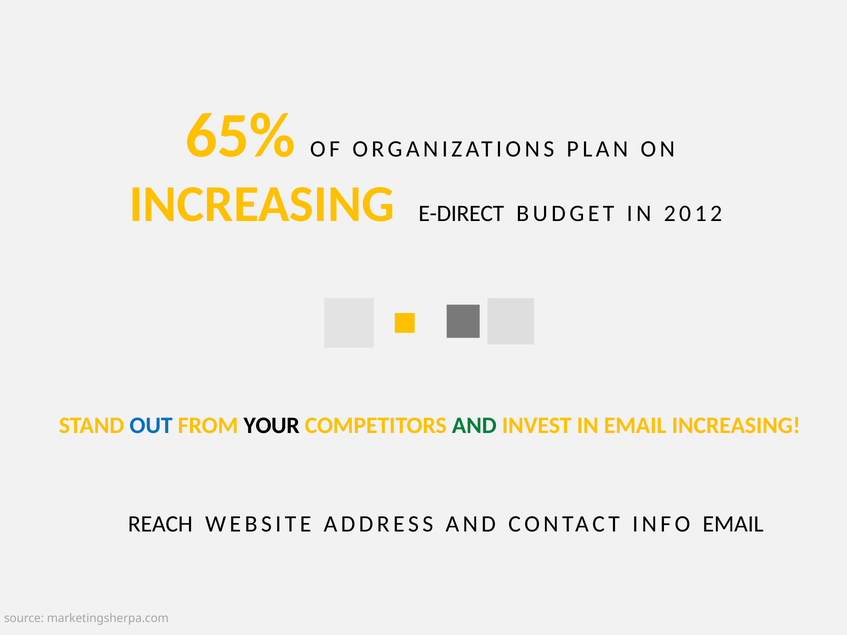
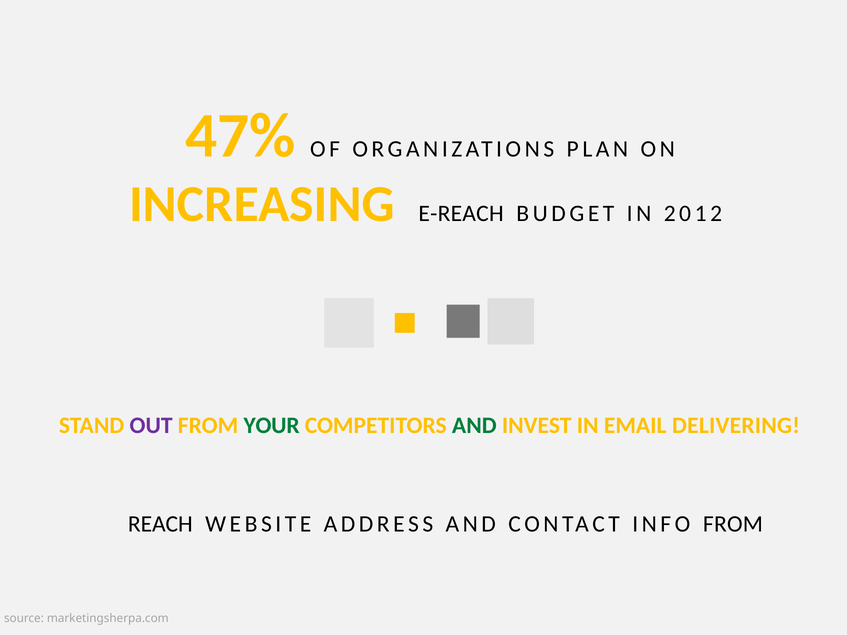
65%: 65% -> 47%
E-DIRECT: E-DIRECT -> E-REACH
OUT colour: blue -> purple
YOUR colour: black -> green
EMAIL INCREASING: INCREASING -> DELIVERING
INFO EMAIL: EMAIL -> FROM
